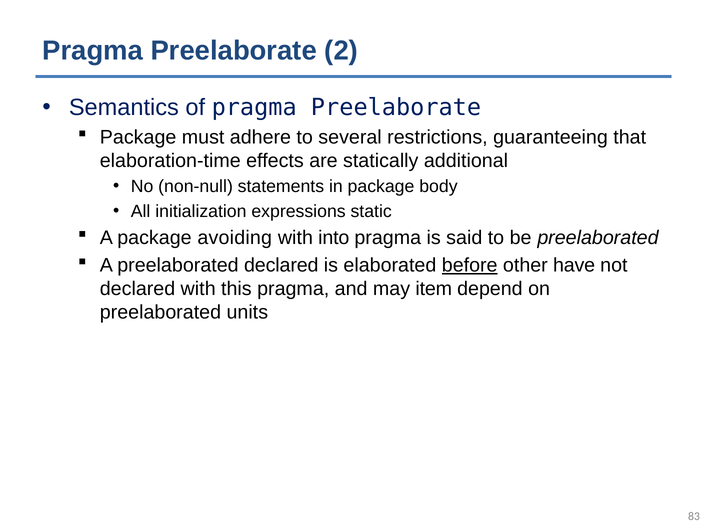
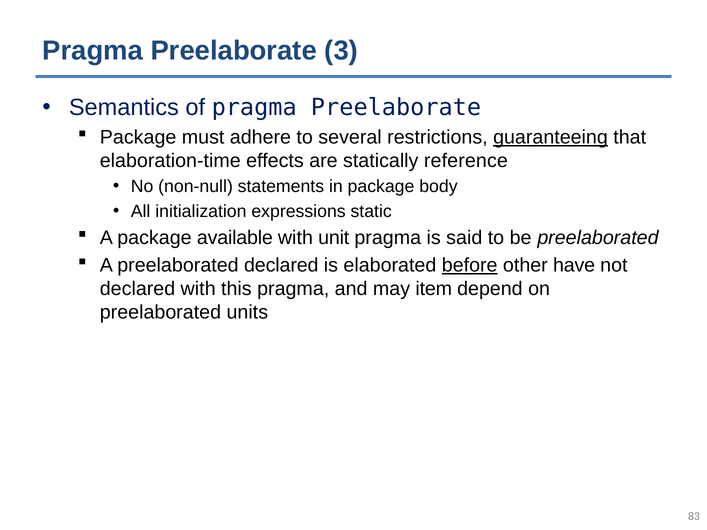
2: 2 -> 3
guaranteeing underline: none -> present
additional: additional -> reference
avoiding: avoiding -> available
into: into -> unit
